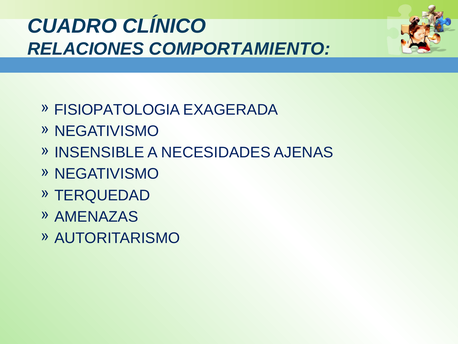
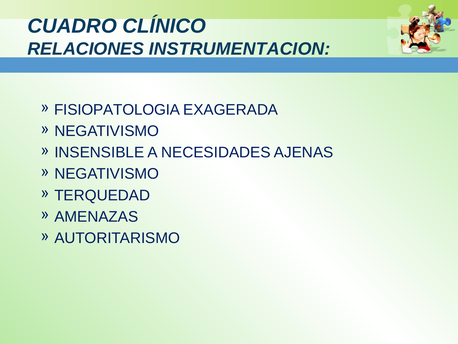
COMPORTAMIENTO: COMPORTAMIENTO -> INSTRUMENTACION
